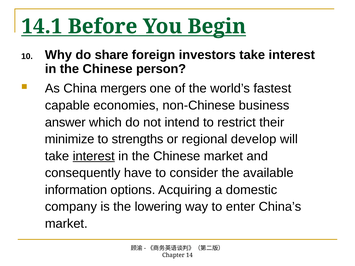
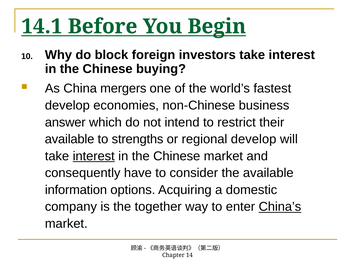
share: share -> block
person: person -> buying
capable at (67, 105): capable -> develop
minimize at (70, 139): minimize -> available
lowering: lowering -> together
China’s underline: none -> present
